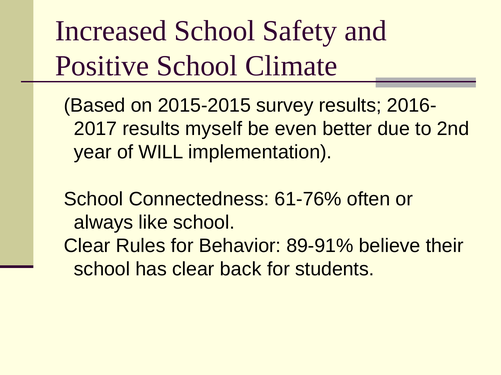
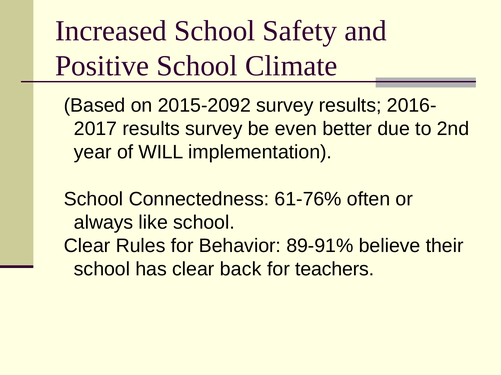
2015-2015: 2015-2015 -> 2015-2092
results myself: myself -> survey
students: students -> teachers
